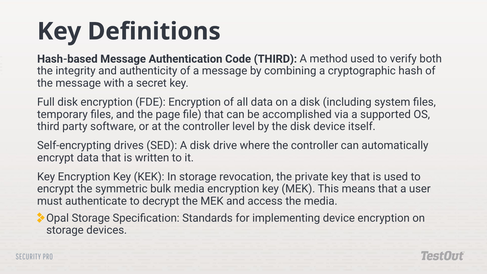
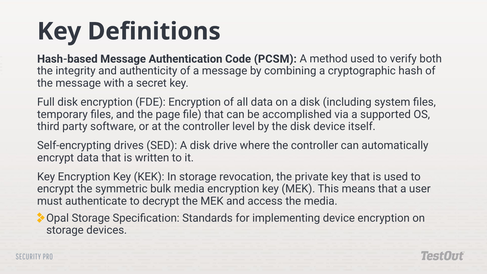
Code THIRD: THIRD -> PCSM
